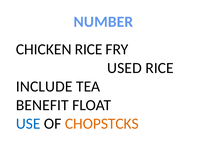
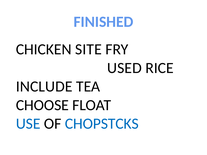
NUMBER: NUMBER -> FINISHED
CHICKEN RICE: RICE -> SITE
BENEFIT: BENEFIT -> CHOOSE
CHOPSTCKS colour: orange -> blue
